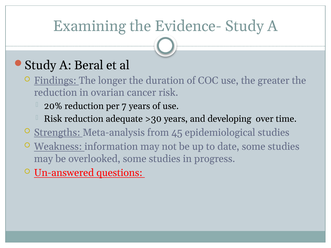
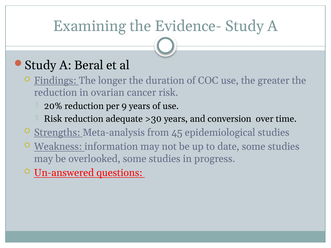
7: 7 -> 9
developing: developing -> conversion
